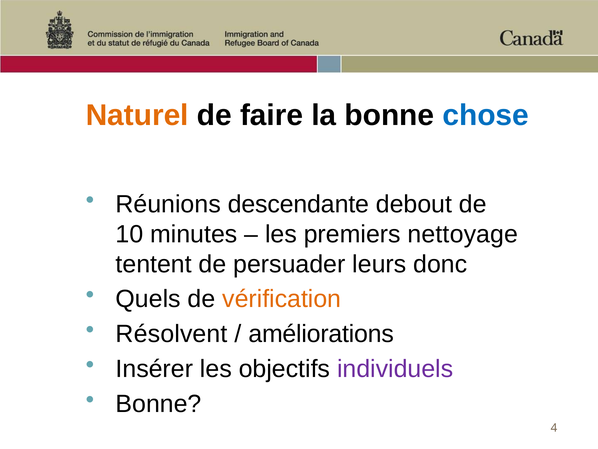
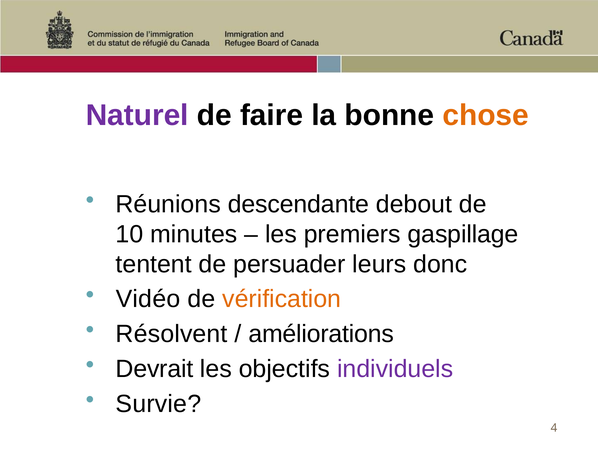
Naturel colour: orange -> purple
chose colour: blue -> orange
nettoyage: nettoyage -> gaspillage
Quels: Quels -> Vidéo
Insérer: Insérer -> Devrait
Bonne at (159, 403): Bonne -> Survie
